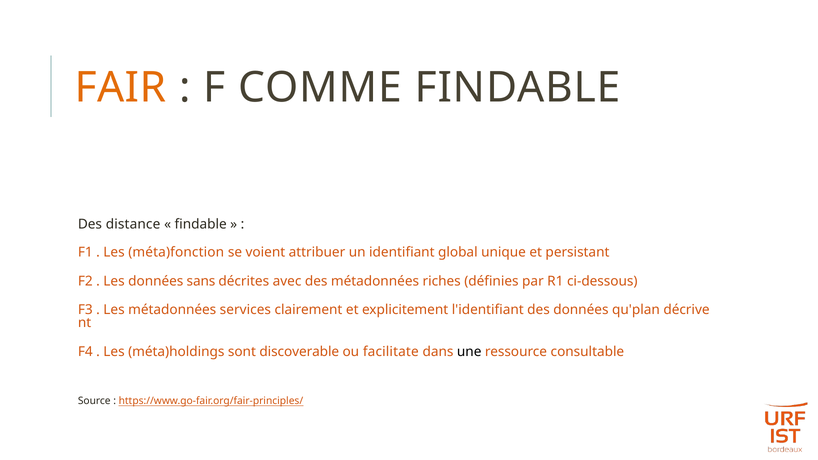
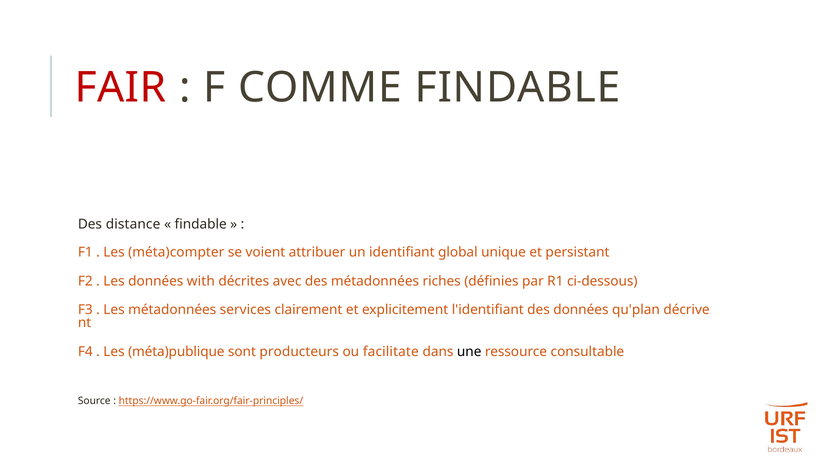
FAIR colour: orange -> red
méta)fonction: méta)fonction -> méta)compter
sans: sans -> with
méta)holdings: méta)holdings -> méta)publique
discoverable: discoverable -> producteurs
